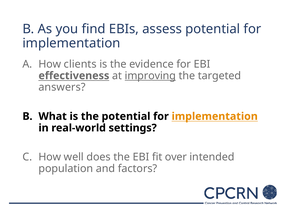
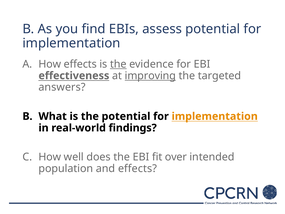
How clients: clients -> effects
the at (118, 64) underline: none -> present
settings: settings -> findings
and factors: factors -> effects
